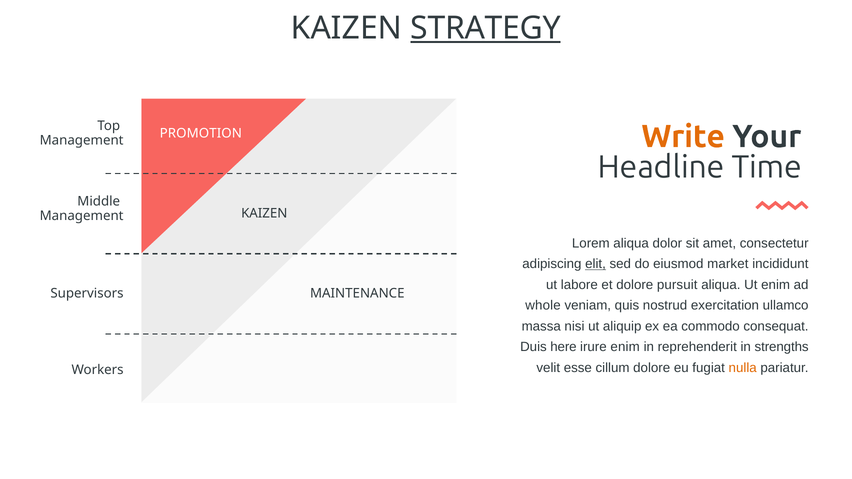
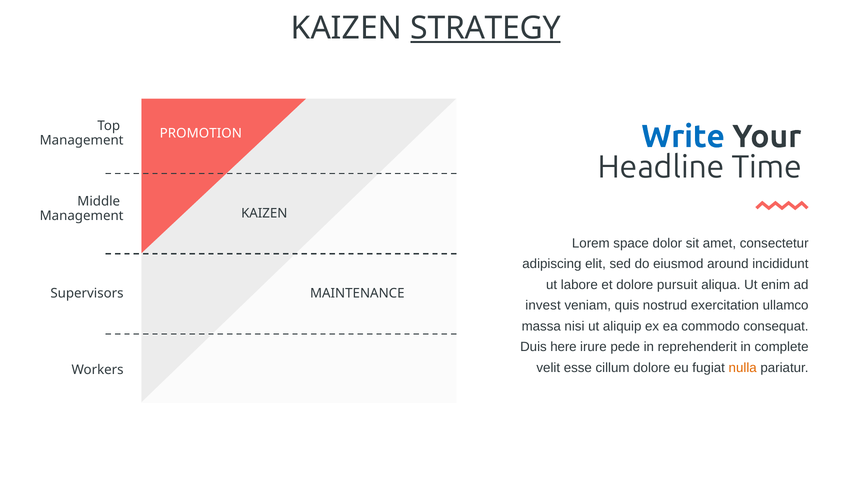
Write colour: orange -> blue
Lorem aliqua: aliqua -> space
elit underline: present -> none
market: market -> around
whole: whole -> invest
irure enim: enim -> pede
strengths: strengths -> complete
